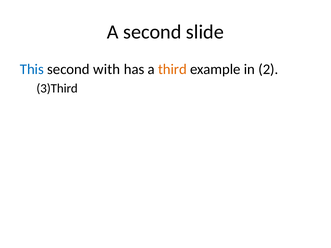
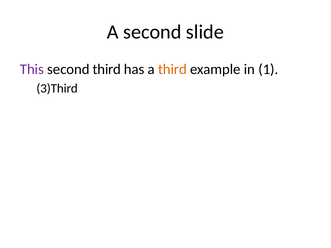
This colour: blue -> purple
second with: with -> third
2: 2 -> 1
